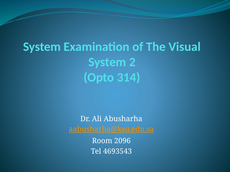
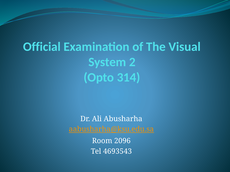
System at (42, 47): System -> Official
